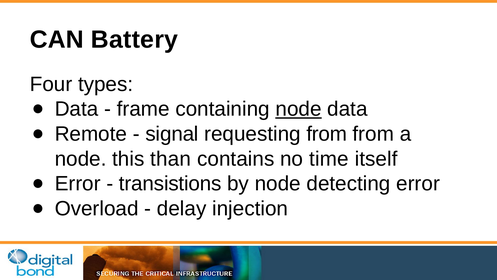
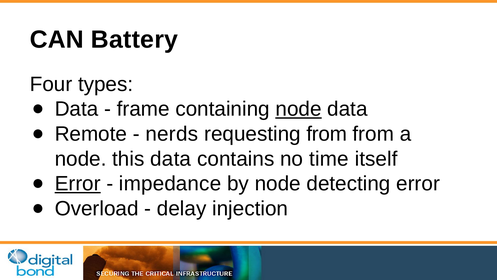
signal: signal -> nerds
this than: than -> data
Error at (78, 183) underline: none -> present
transistions: transistions -> impedance
